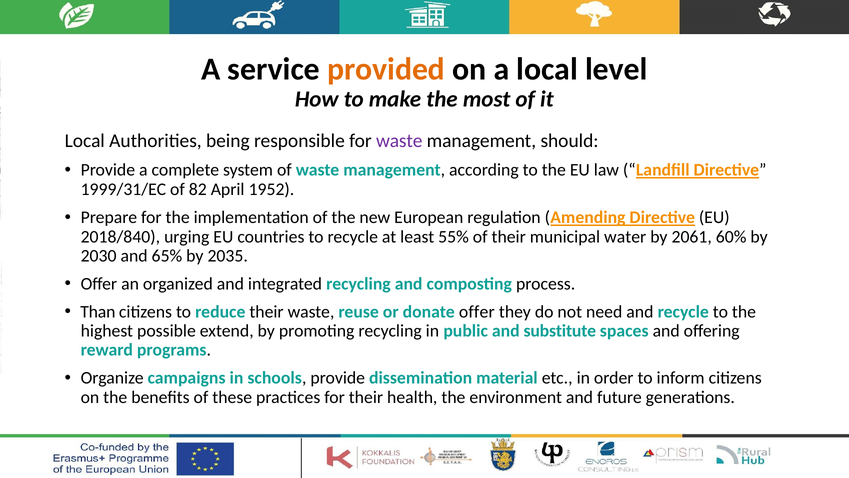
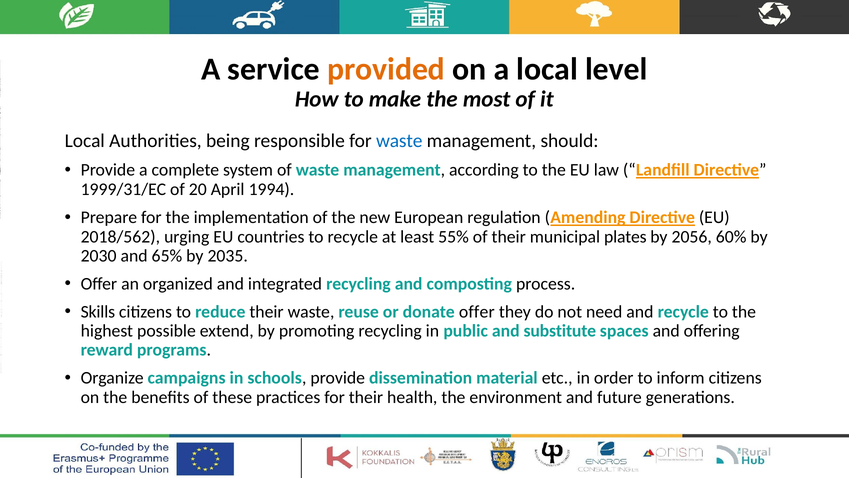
waste at (399, 141) colour: purple -> blue
82: 82 -> 20
1952: 1952 -> 1994
2018/840: 2018/840 -> 2018/562
water: water -> plates
2061: 2061 -> 2056
Than: Than -> Skills
